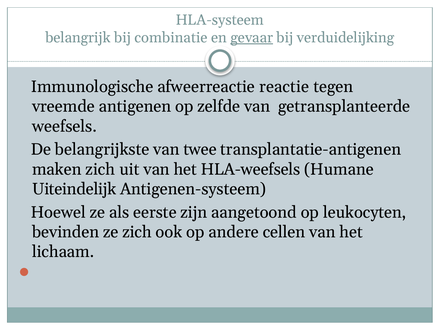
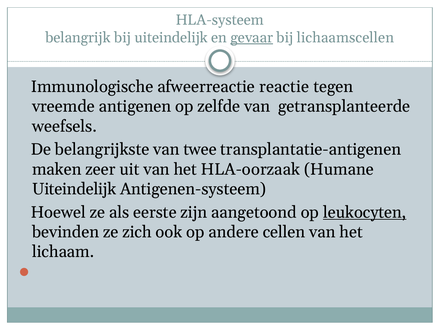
bij combinatie: combinatie -> uiteindelijk
verduidelijking: verduidelijking -> lichaamscellen
maken zich: zich -> zeer
HLA-weefsels: HLA-weefsels -> HLA-oorzaak
leukocyten underline: none -> present
